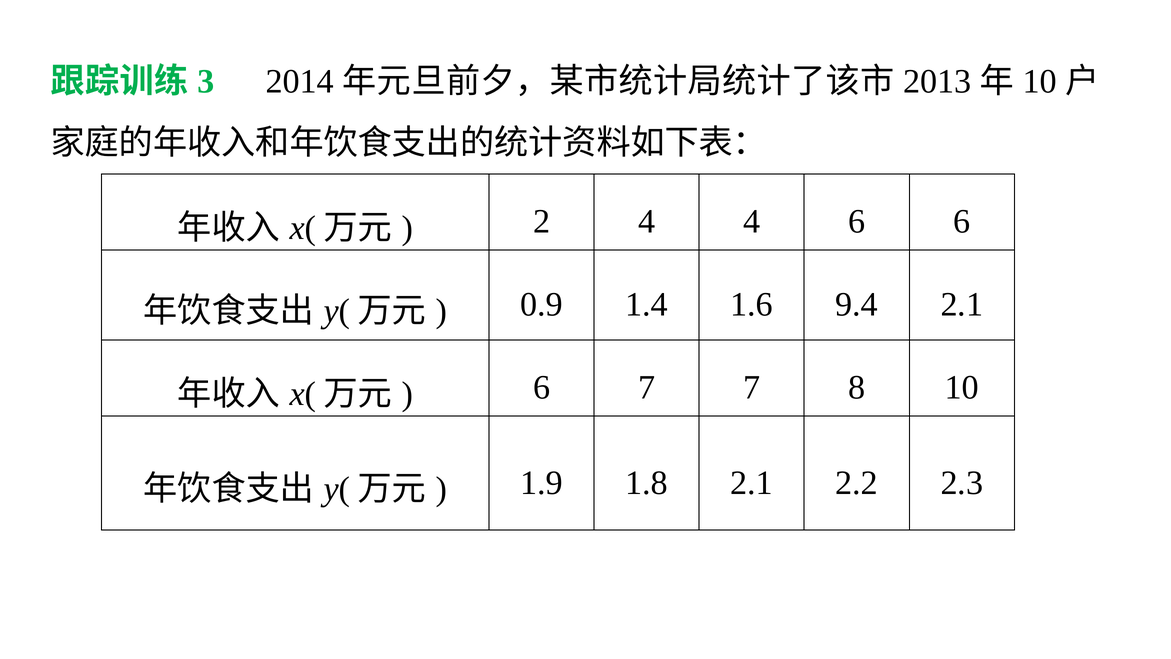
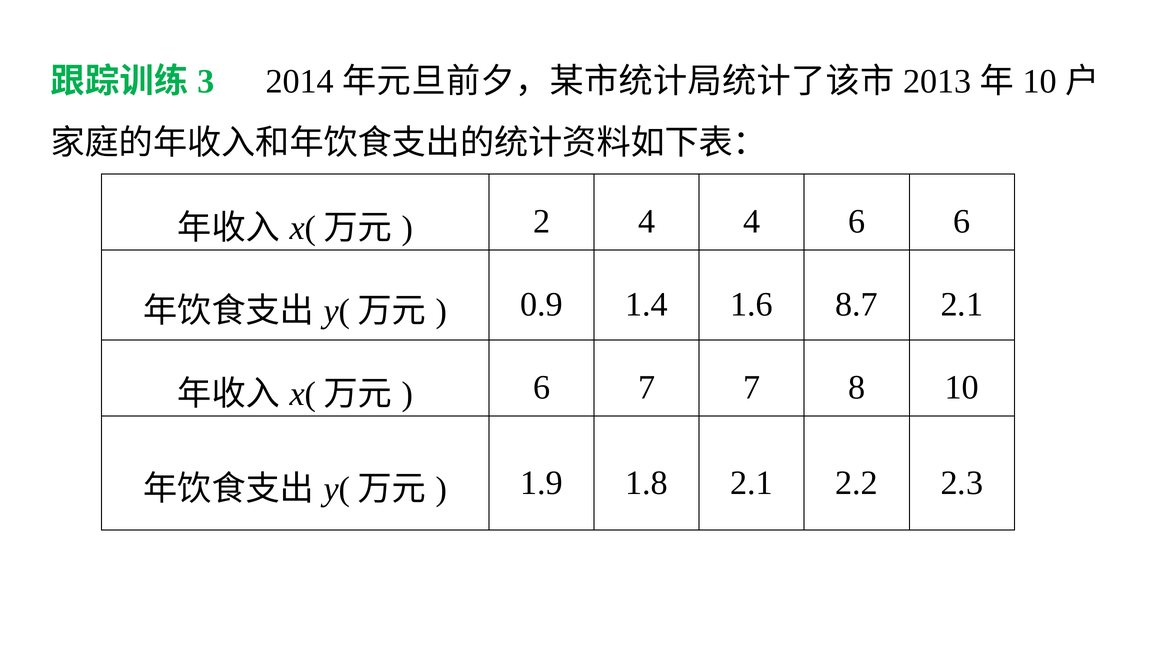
9.4: 9.4 -> 8.7
